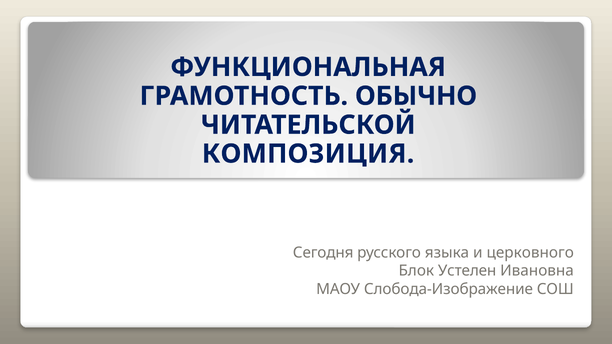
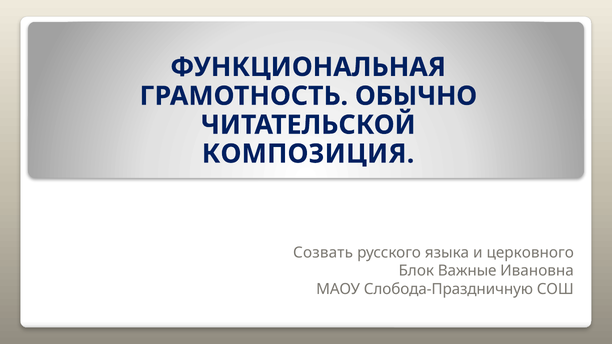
Сегодня: Сегодня -> Созвать
Устелен: Устелен -> Важные
Слобода-Изображение: Слобода-Изображение -> Слобода-Праздничную
